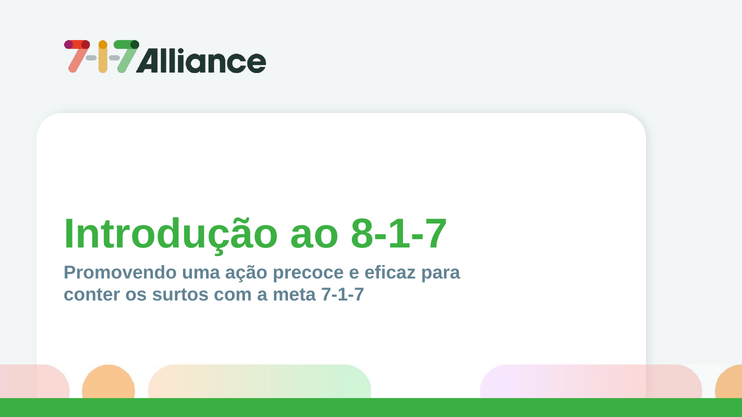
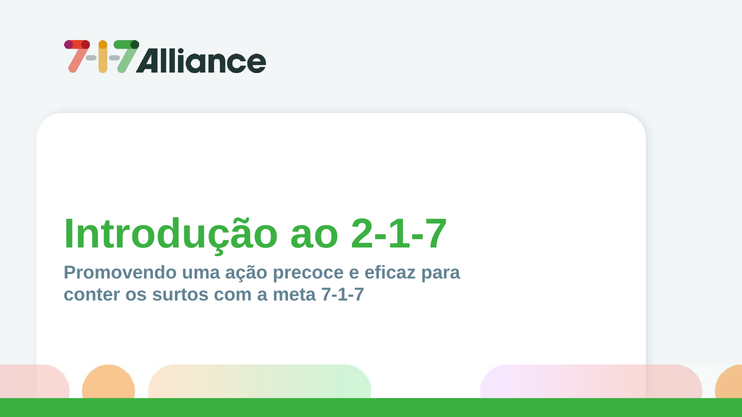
8-1-7: 8-1-7 -> 2-1-7
